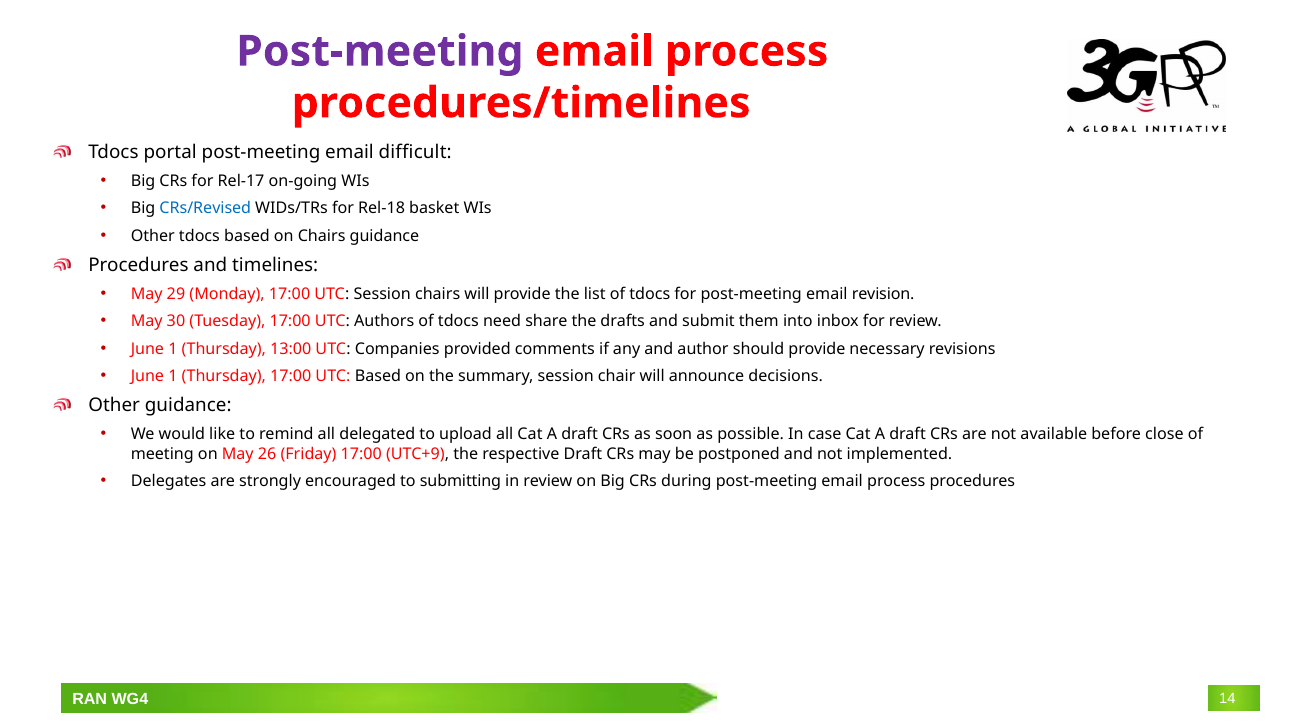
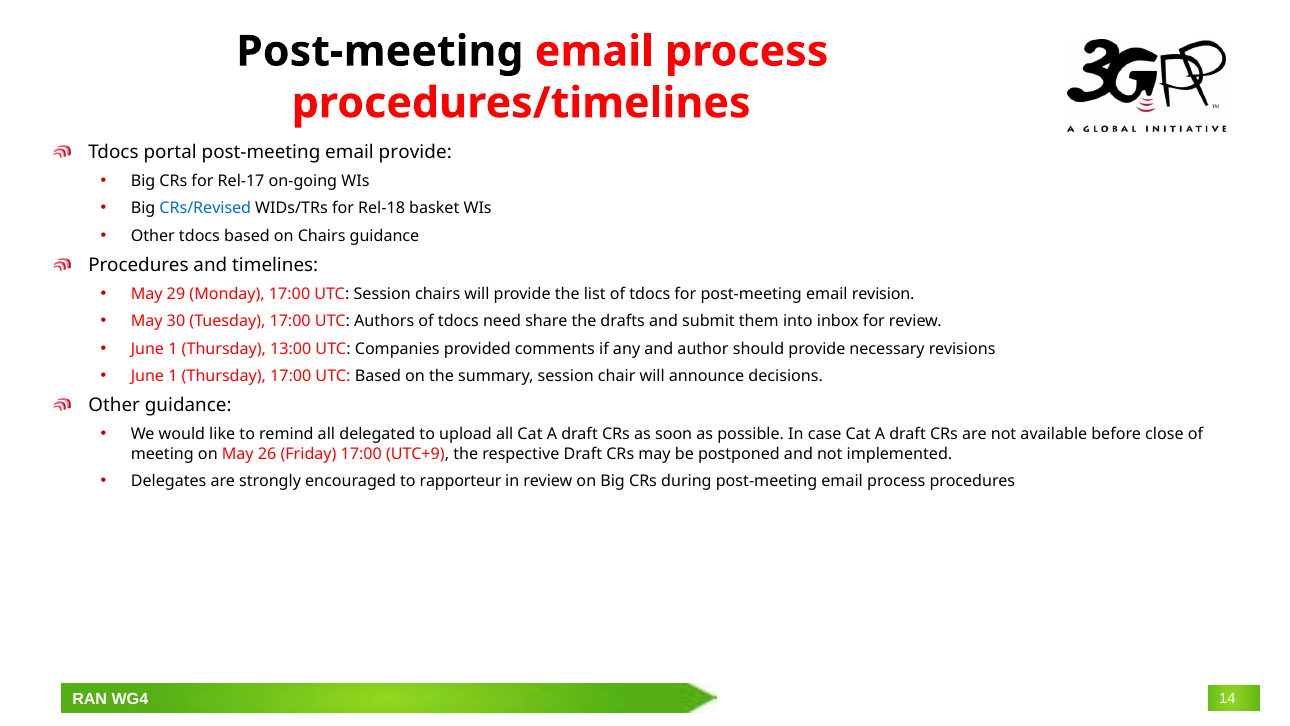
Post-meeting at (380, 51) colour: purple -> black
email difficult: difficult -> provide
submitting: submitting -> rapporteur
